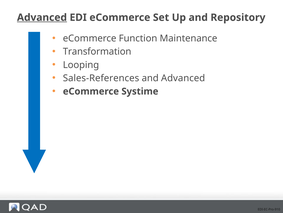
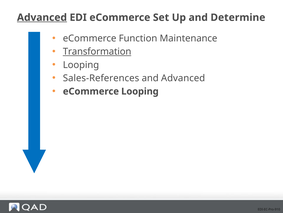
Repository: Repository -> Determine
Transformation underline: none -> present
eCommerce Systime: Systime -> Looping
